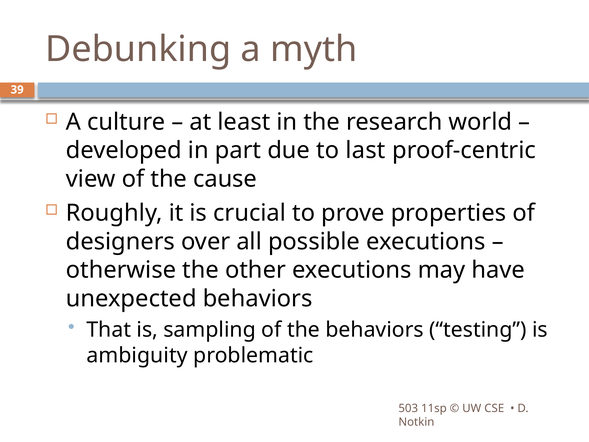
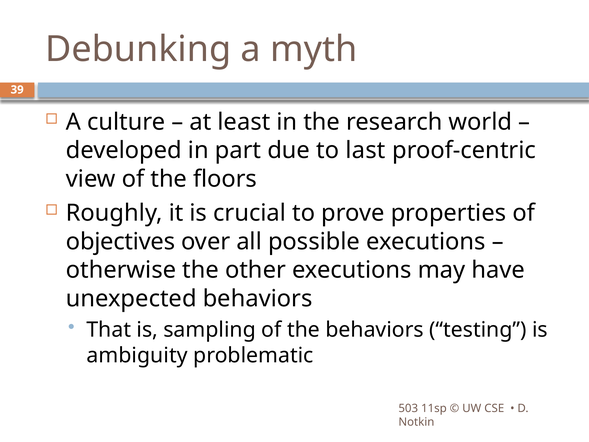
cause: cause -> floors
designers: designers -> objectives
